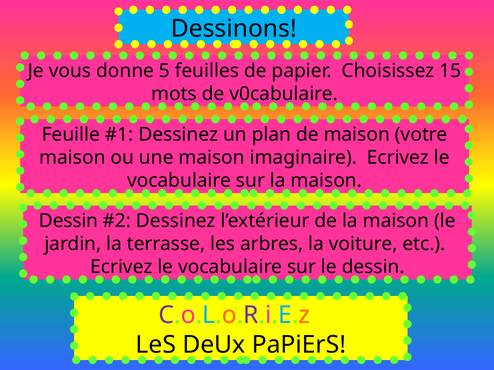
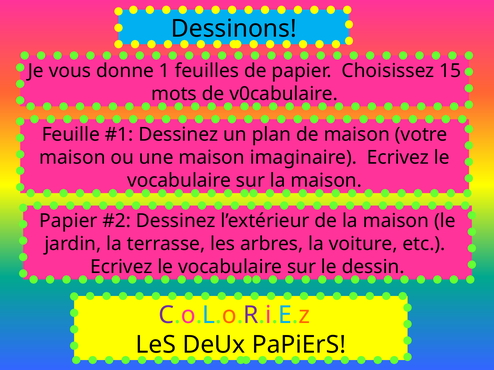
5: 5 -> 1
Dessin at (69, 221): Dessin -> Papier
